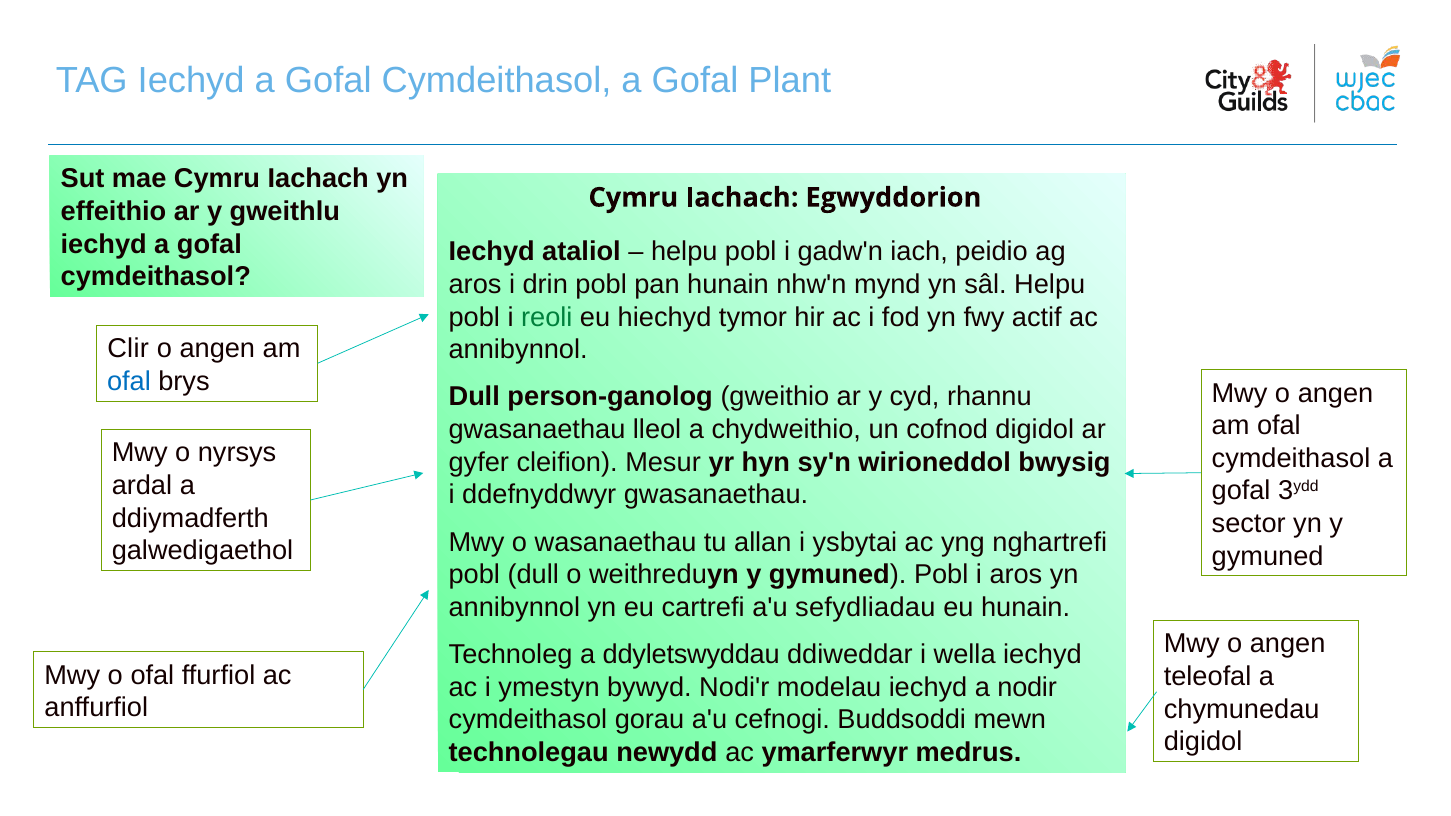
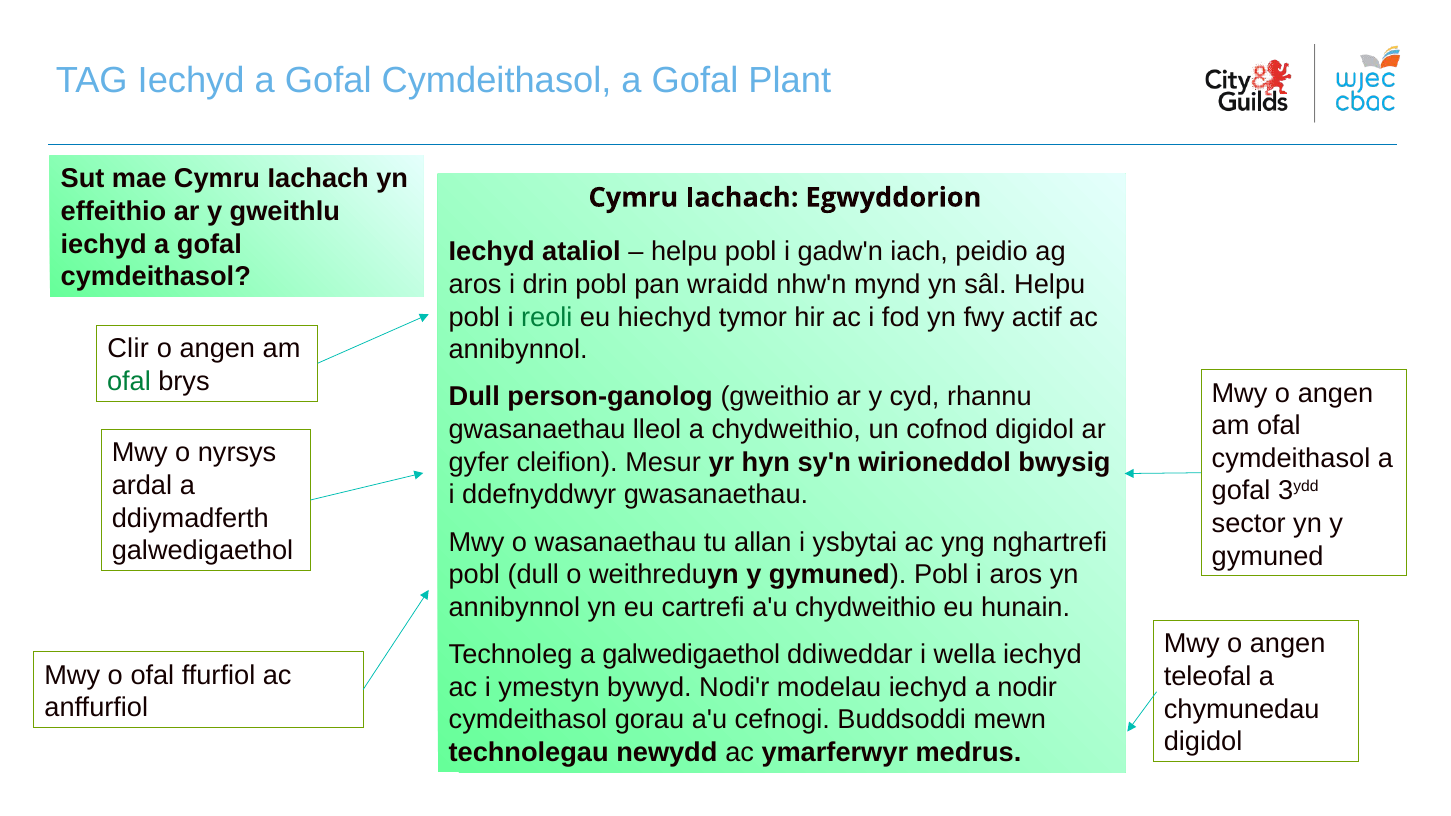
pan hunain: hunain -> wraidd
ofal at (129, 382) colour: blue -> green
a'u sefydliadau: sefydliadau -> chydweithio
a ddyletswyddau: ddyletswyddau -> galwedigaethol
